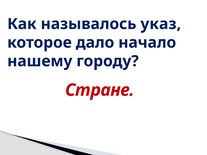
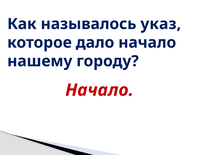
Стране at (100, 90): Стране -> Начало
